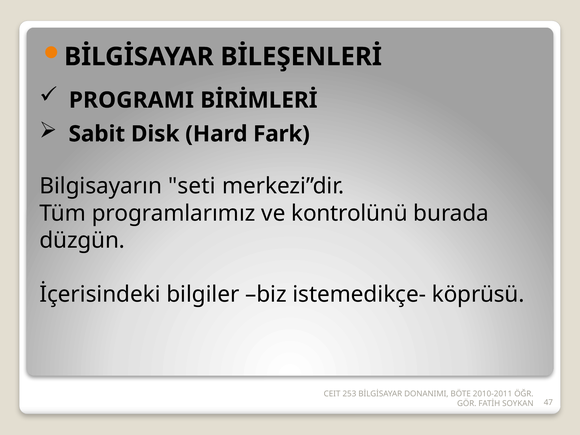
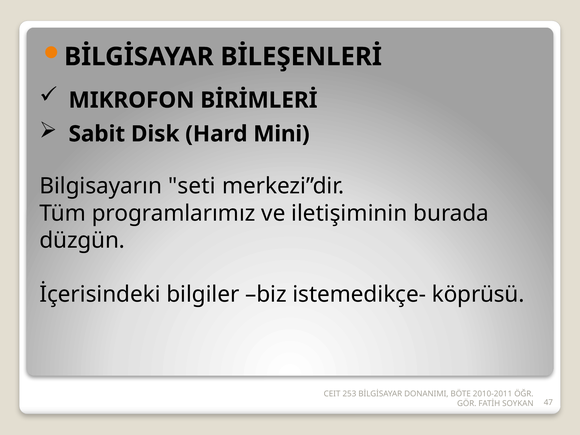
PROGRAMI: PROGRAMI -> MIKROFON
Fark: Fark -> Mini
kontrolünü: kontrolünü -> iletişiminin
